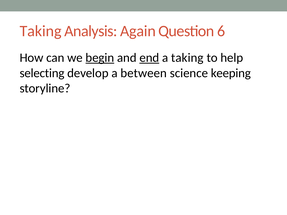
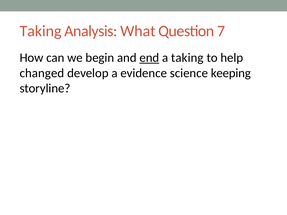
Again: Again -> What
6: 6 -> 7
begin underline: present -> none
selecting: selecting -> changed
between: between -> evidence
